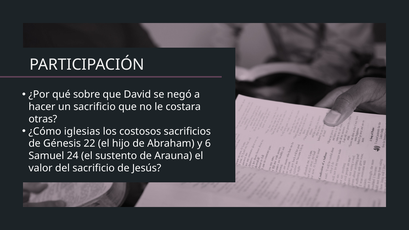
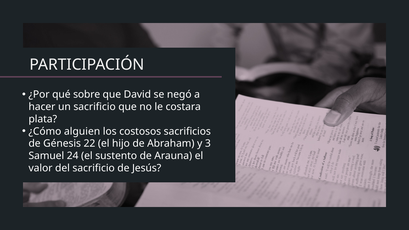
otras: otras -> plata
iglesias: iglesias -> alguien
6: 6 -> 3
